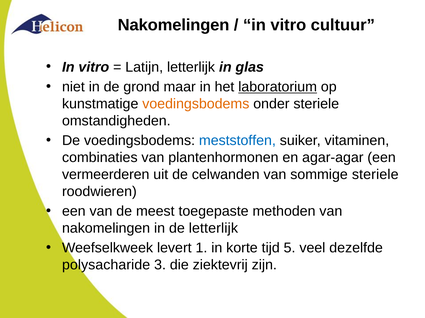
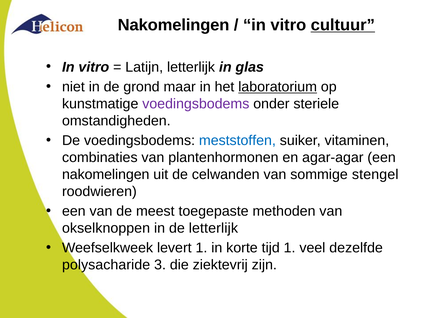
cultuur underline: none -> present
voedingsbodems at (196, 104) colour: orange -> purple
vermeerderen at (106, 175): vermeerderen -> nakomelingen
sommige steriele: steriele -> stengel
nakomelingen at (106, 229): nakomelingen -> okselknoppen
tijd 5: 5 -> 1
